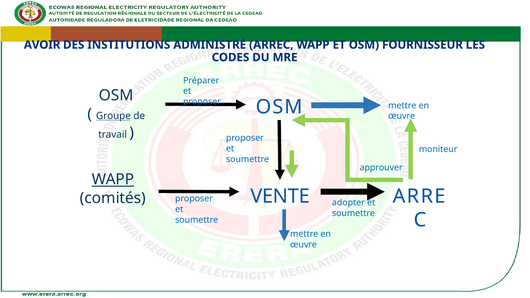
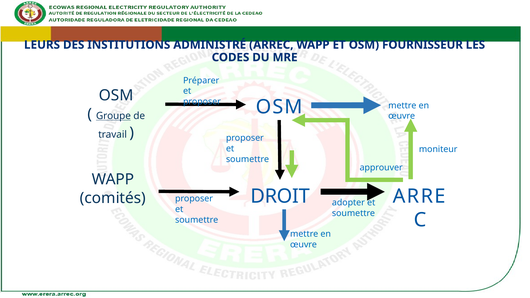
AVOIR: AVOIR -> LEURS
WAPP at (113, 179) underline: present -> none
VENTE: VENTE -> DROIT
